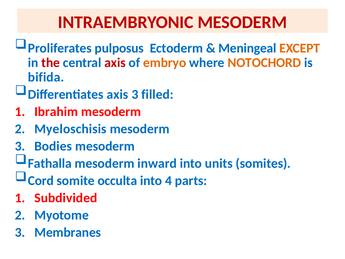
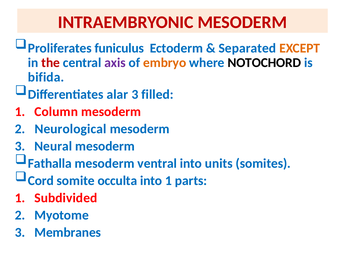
pulposus: pulposus -> funiculus
Meningeal: Meningeal -> Separated
axis at (115, 63) colour: red -> purple
NOTOCHORD colour: orange -> black
Differentiates axis: axis -> alar
Ibrahim: Ibrahim -> Column
Myeloschisis: Myeloschisis -> Neurological
Bodies: Bodies -> Neural
inward: inward -> ventral
into 4: 4 -> 1
